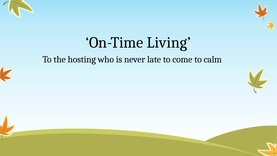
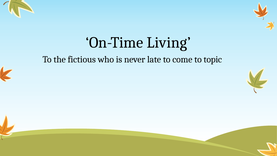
hosting: hosting -> fictious
calm: calm -> topic
